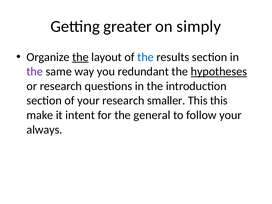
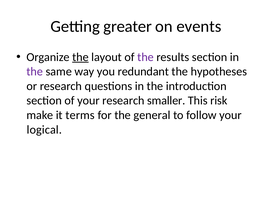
simply: simply -> events
the at (146, 57) colour: blue -> purple
hypotheses underline: present -> none
This this: this -> risk
intent: intent -> terms
always: always -> logical
